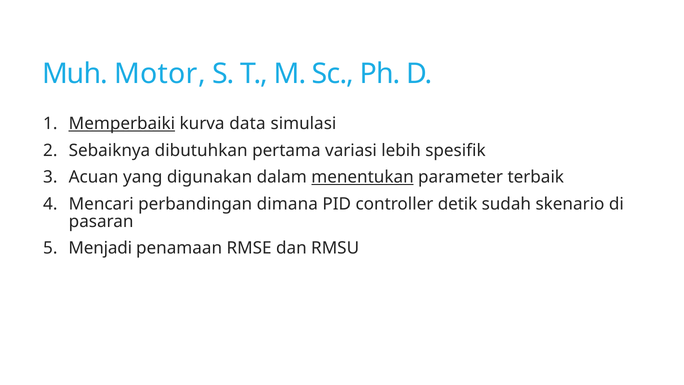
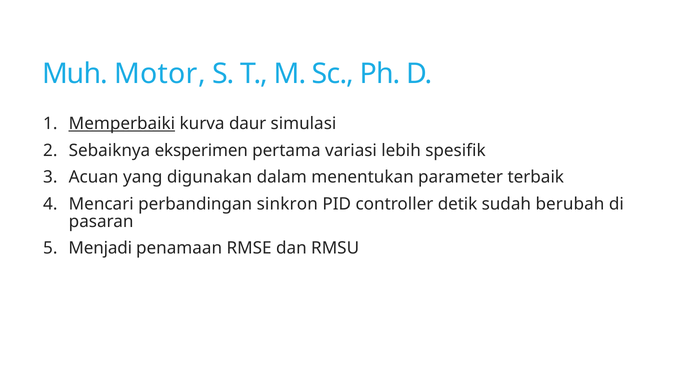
data: data -> daur
dibutuhkan: dibutuhkan -> eksperimen
menentukan underline: present -> none
dimana: dimana -> sinkron
skenario: skenario -> berubah
